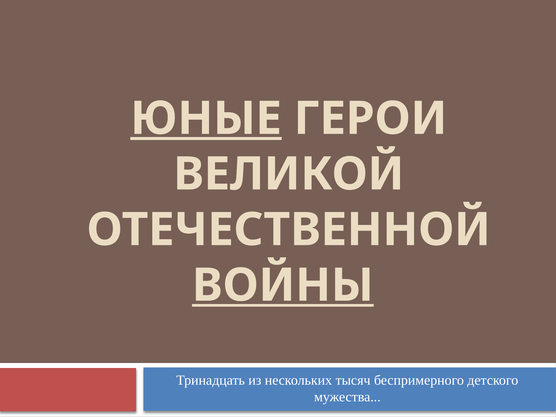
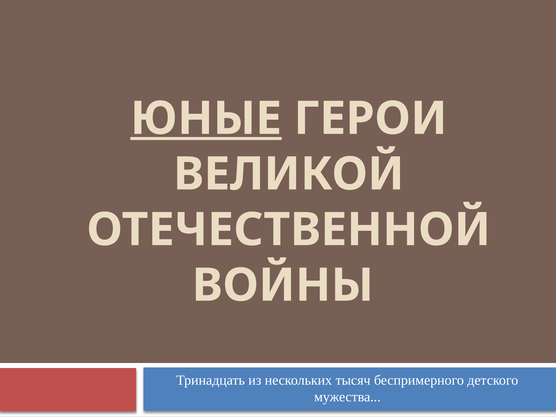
ВОЙНЫ underline: present -> none
